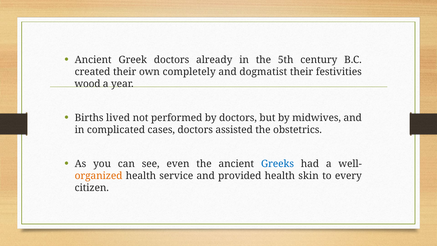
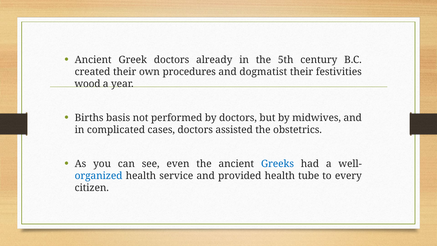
completely: completely -> procedures
lived: lived -> basis
organized colour: orange -> blue
skin: skin -> tube
